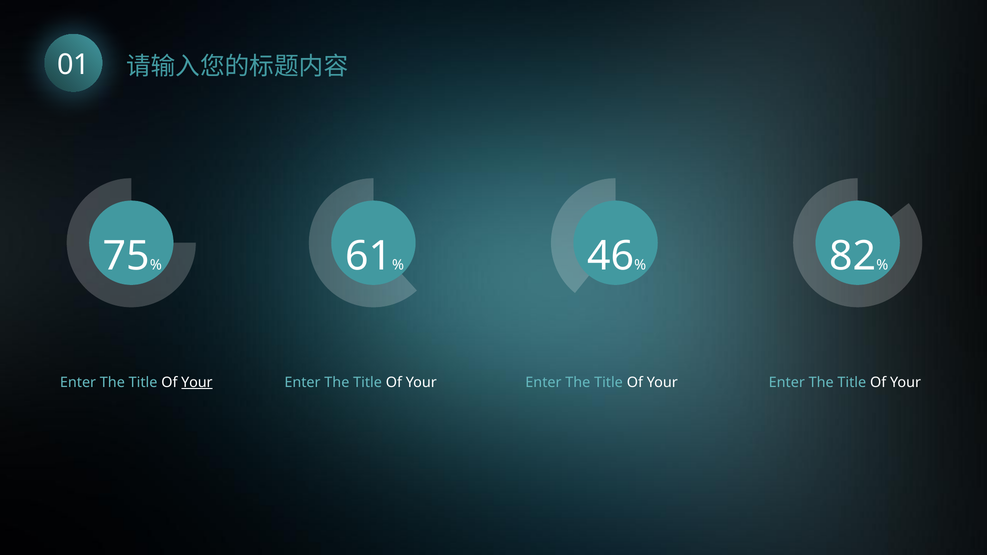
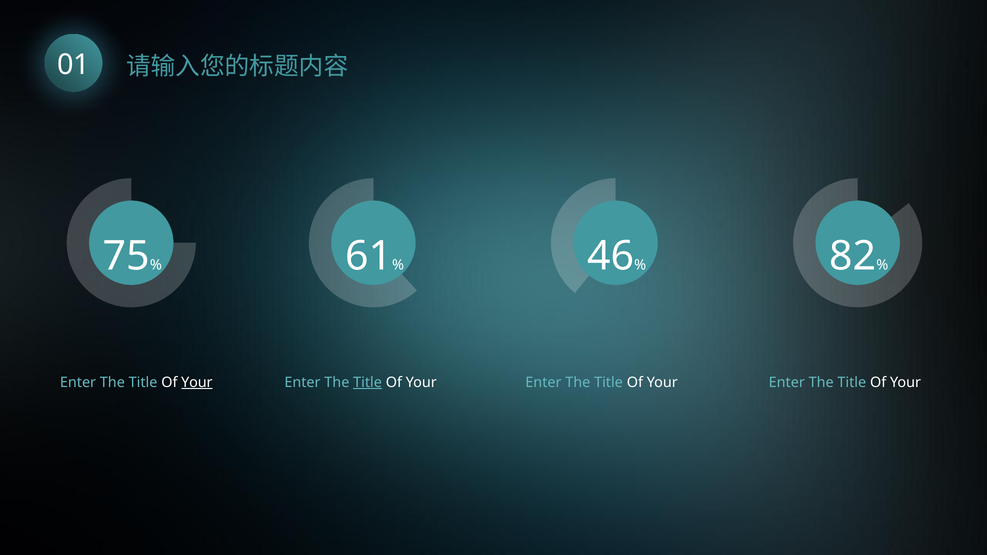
Title at (368, 382) underline: none -> present
